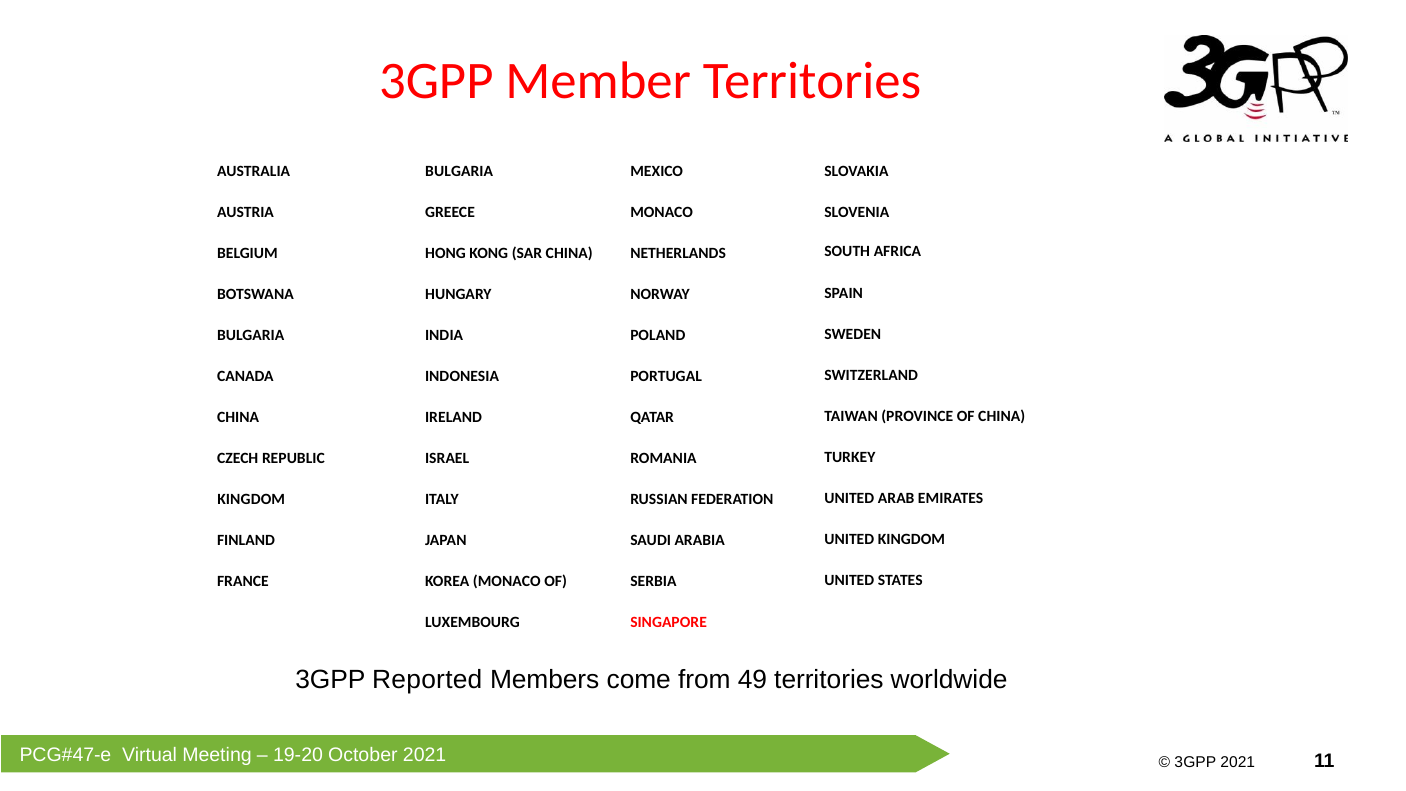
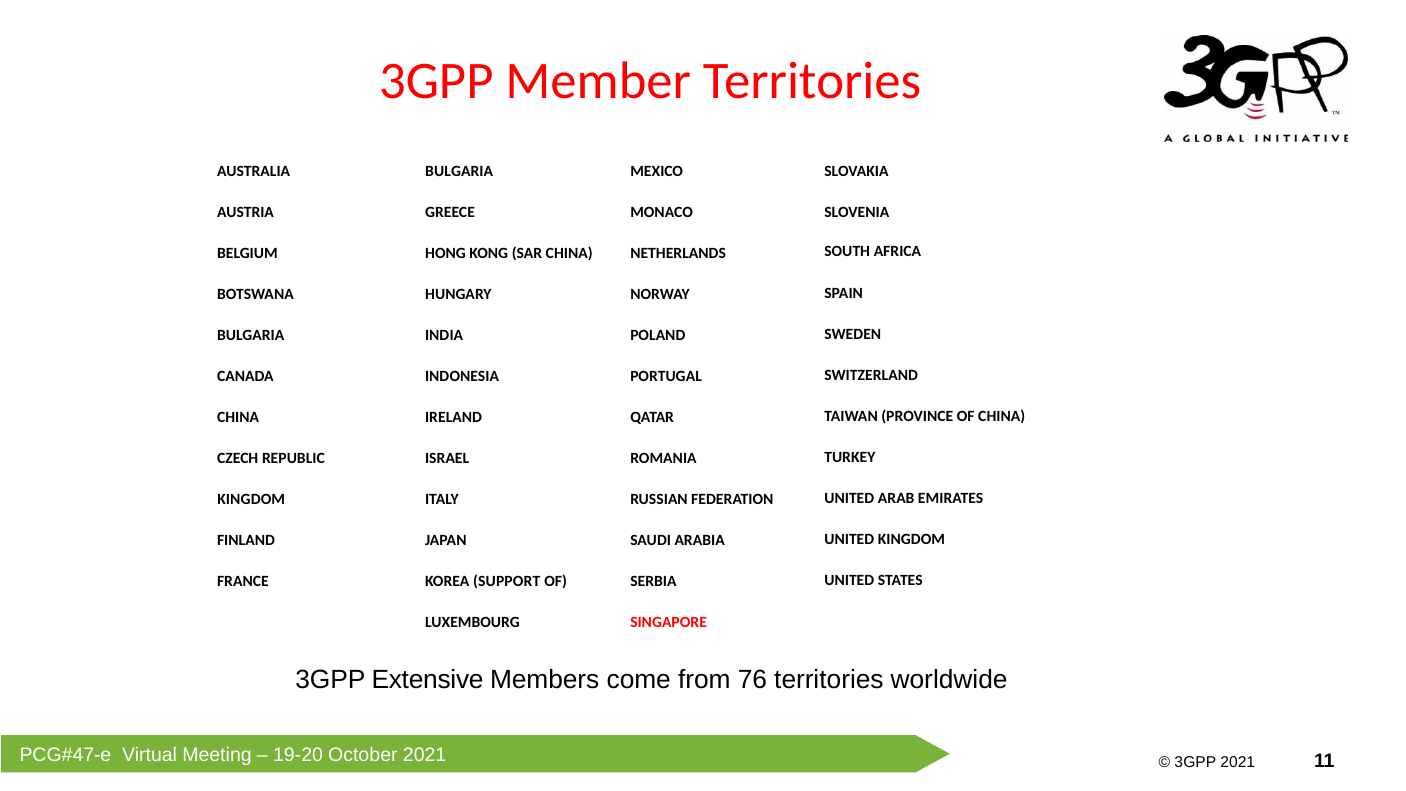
KOREA MONACO: MONACO -> SUPPORT
Reported: Reported -> Extensive
49: 49 -> 76
